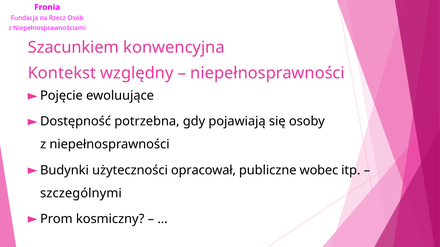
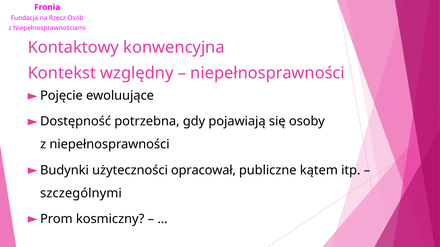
Szacunkiem: Szacunkiem -> Kontaktowy
wobec: wobec -> kątem
